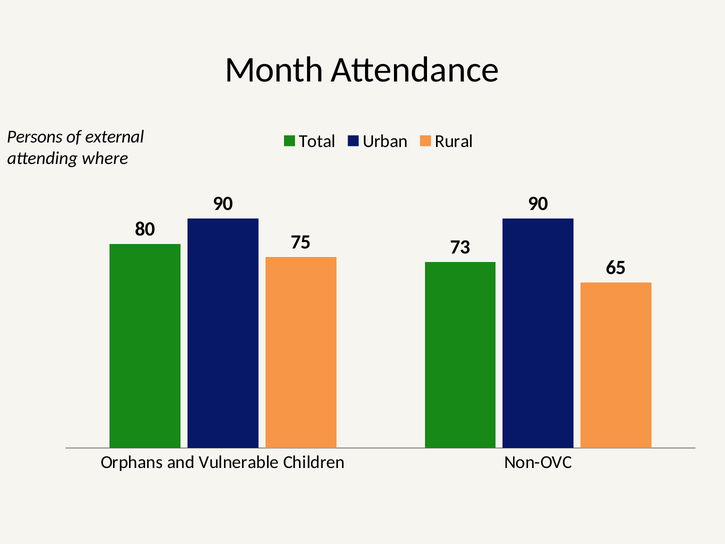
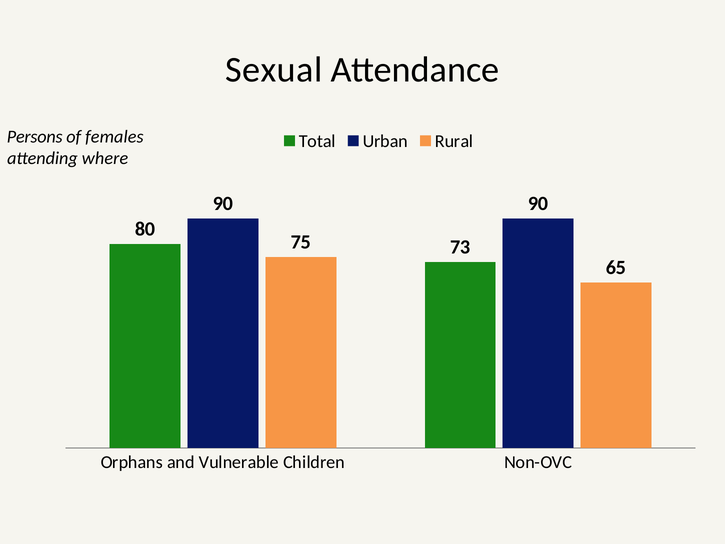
Month: Month -> Sexual
external: external -> females
